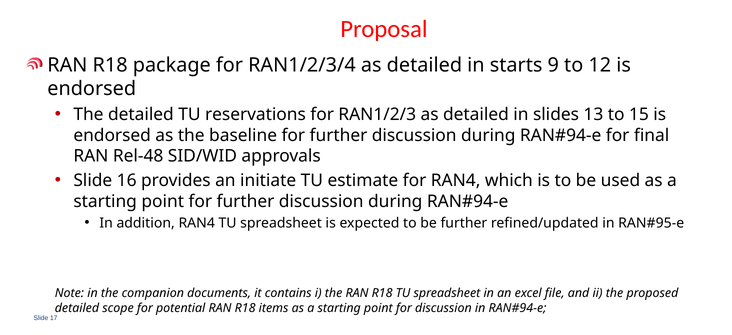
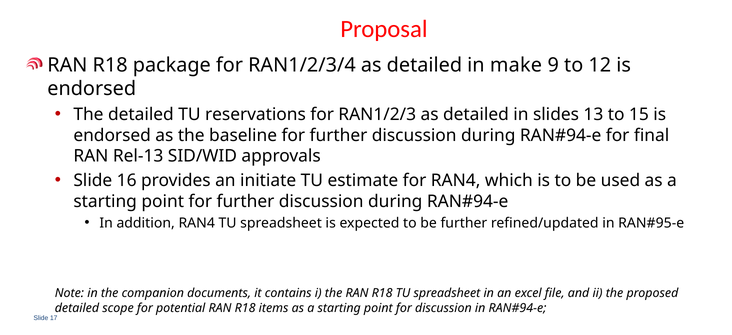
starts: starts -> make
Rel-48: Rel-48 -> Rel-13
